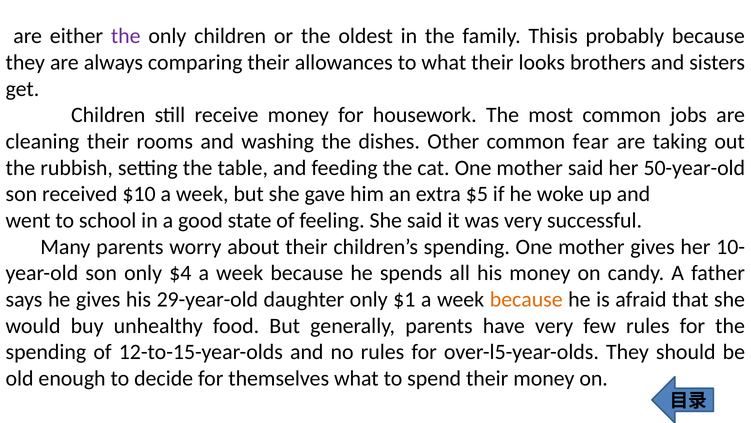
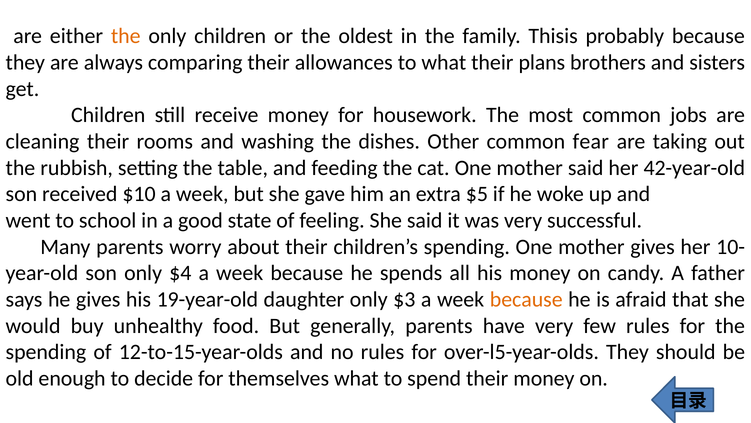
the at (126, 36) colour: purple -> orange
looks: looks -> plans
50-year-old: 50-year-old -> 42-year-old
29-year-old: 29-year-old -> 19-year-old
$1: $1 -> $3
